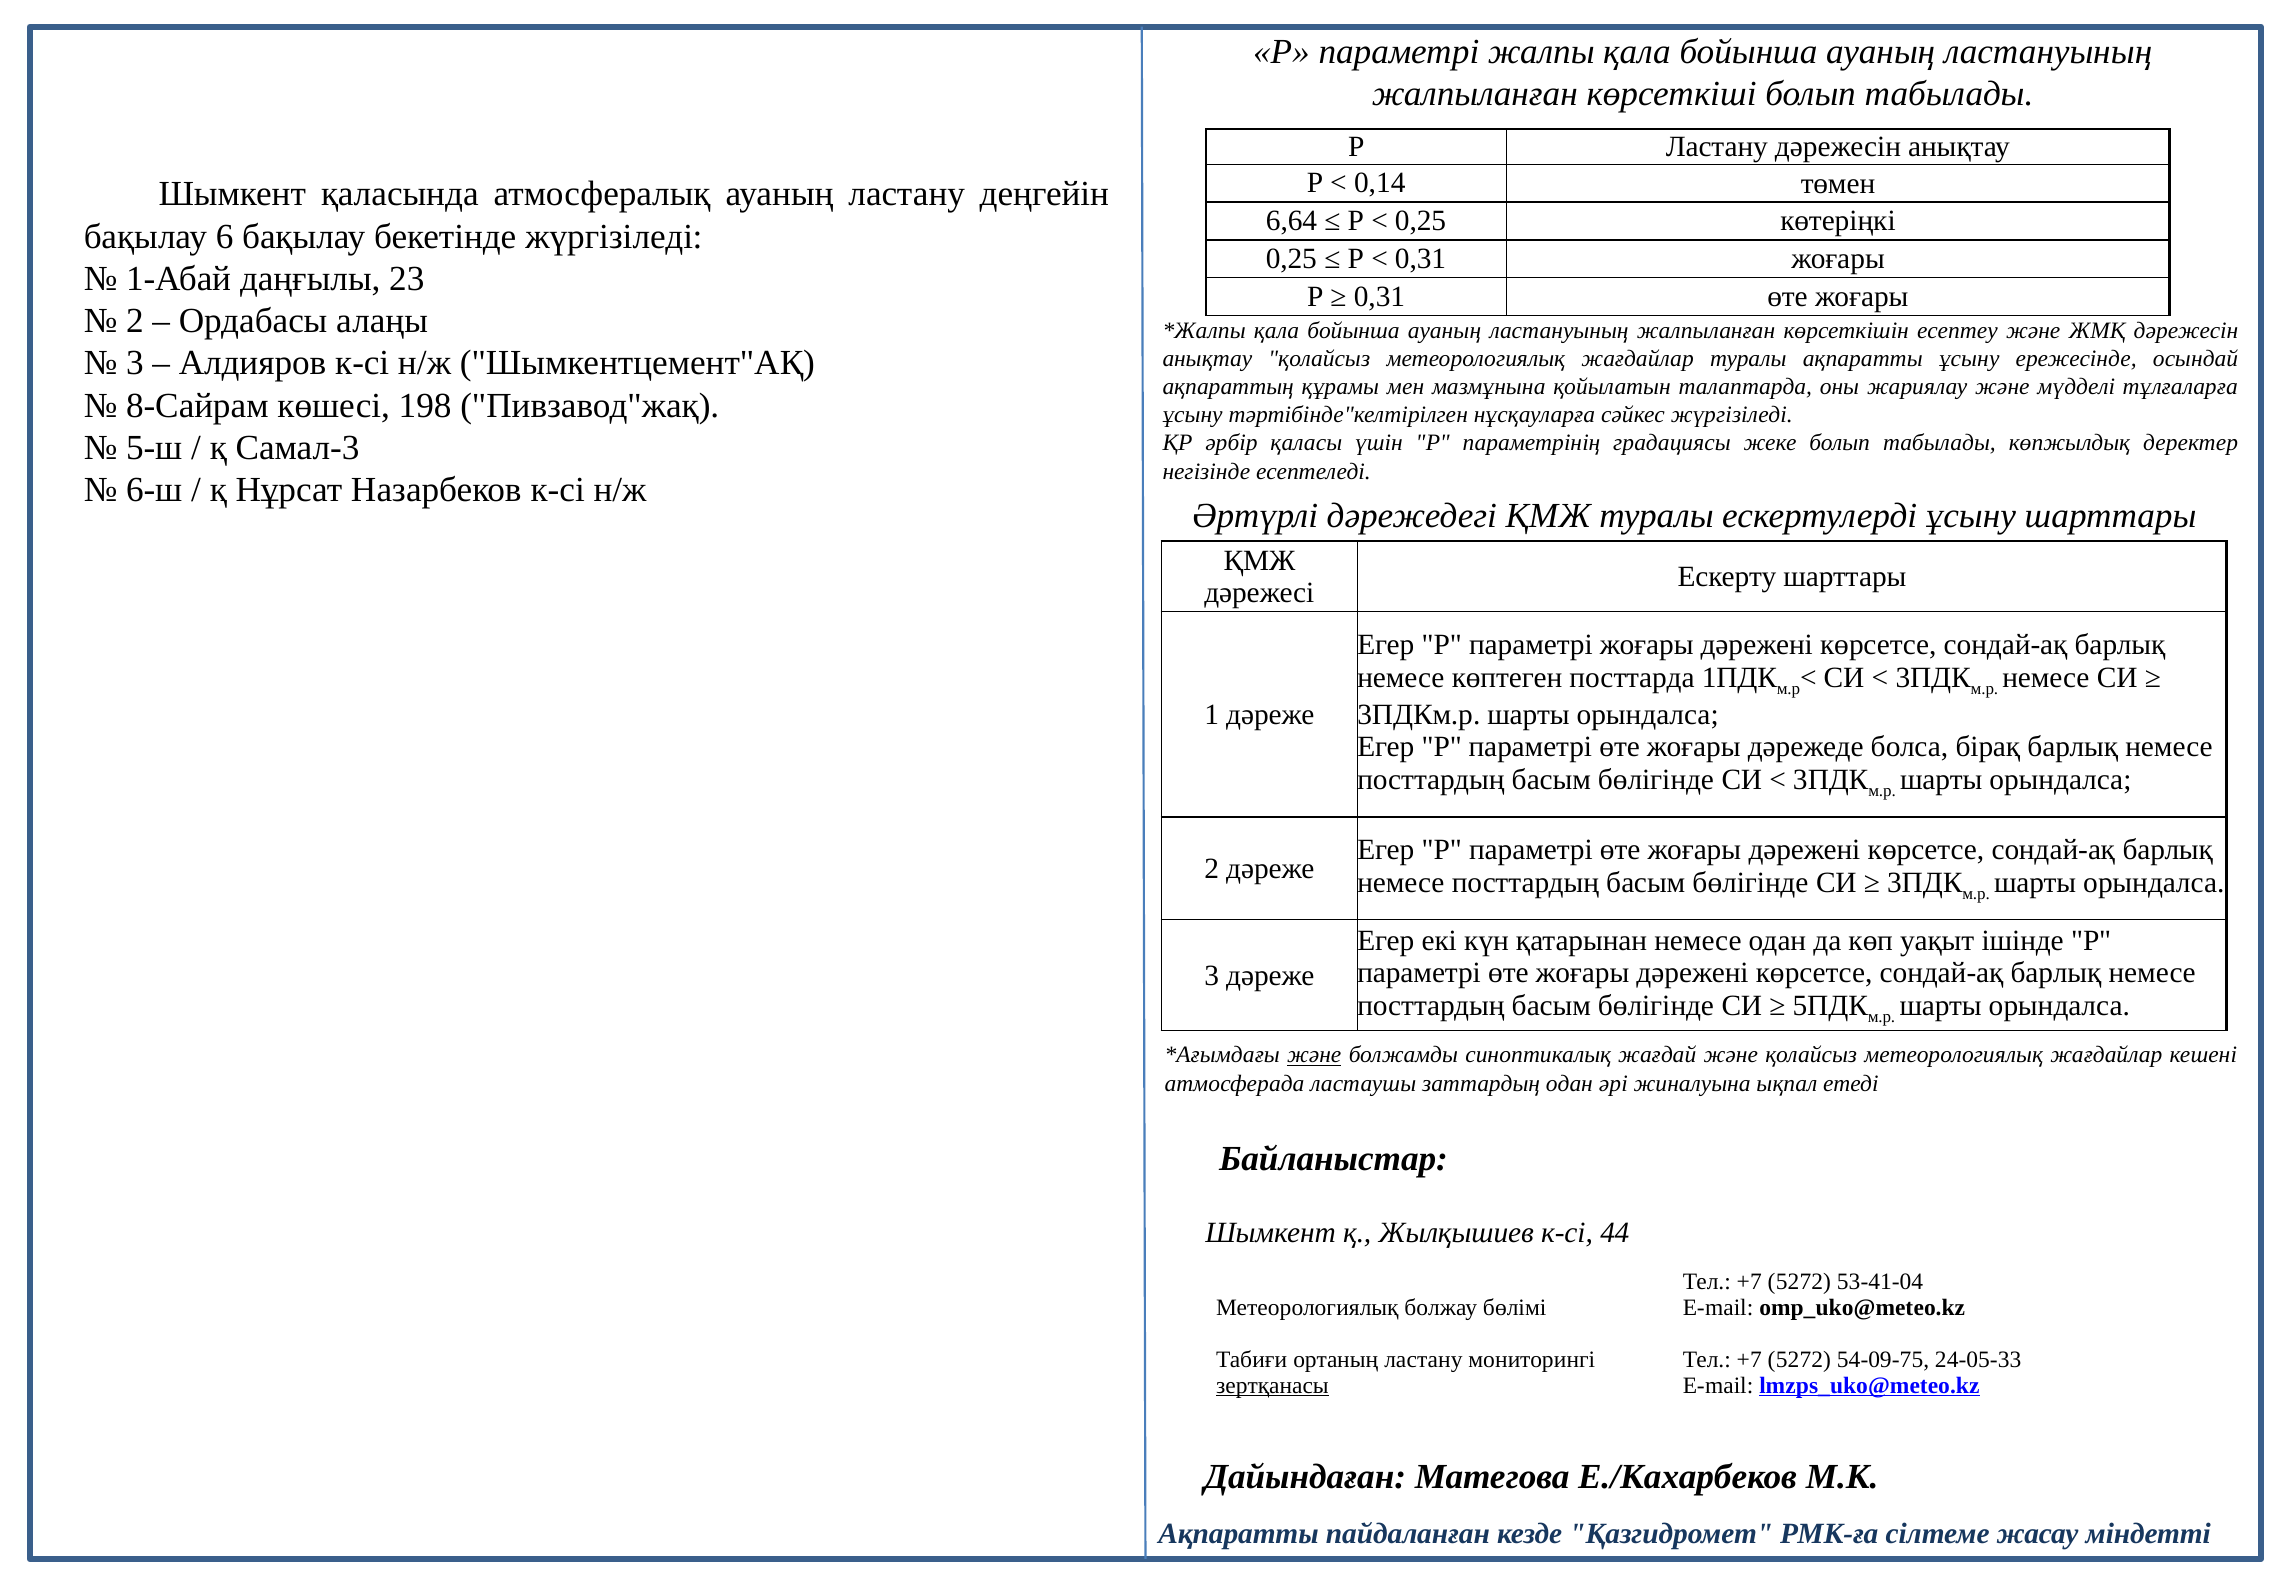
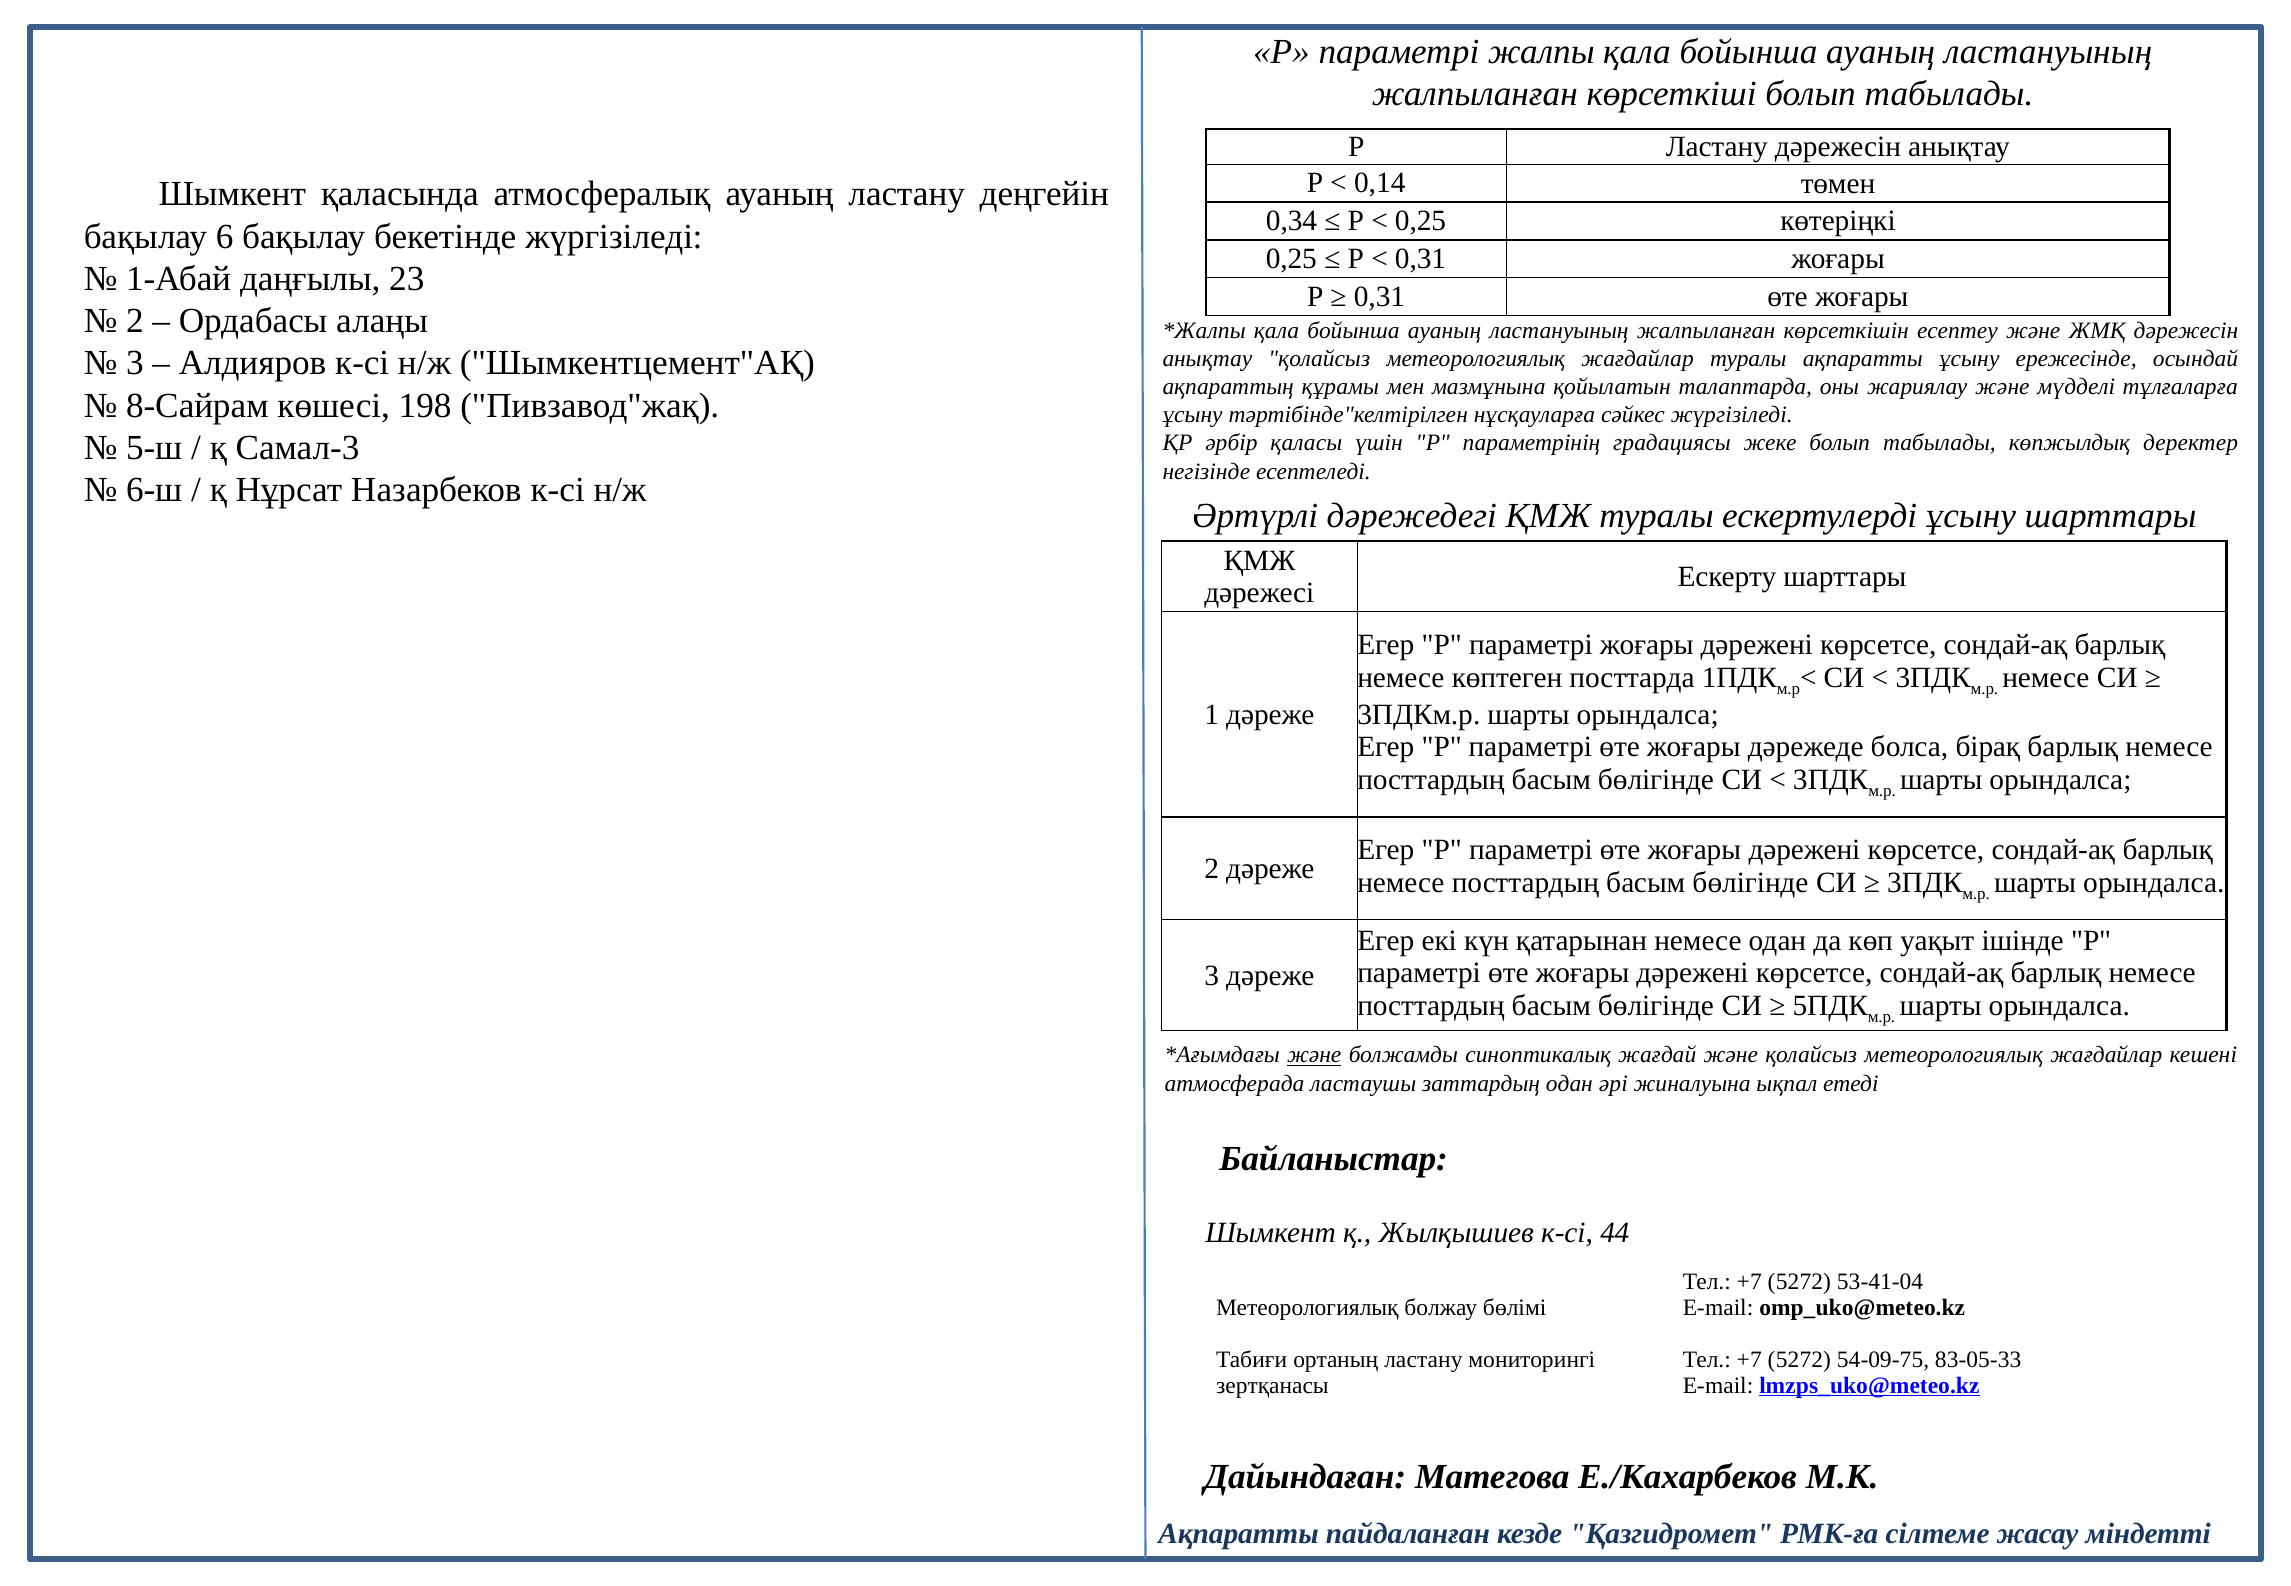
6,64: 6,64 -> 0,34
24-05-33: 24-05-33 -> 83-05-33
зертқанасы underline: present -> none
